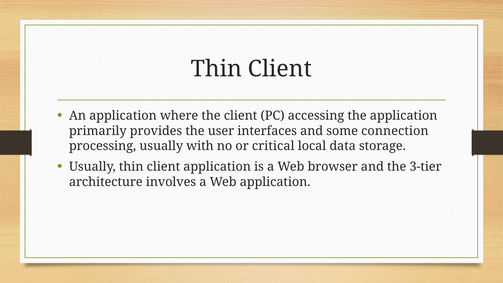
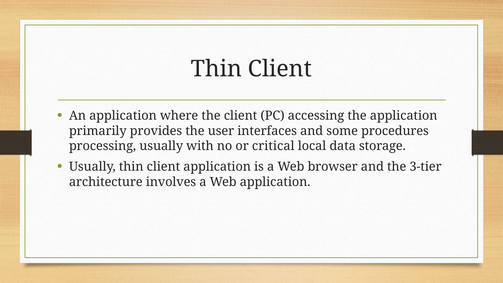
connection: connection -> procedures
